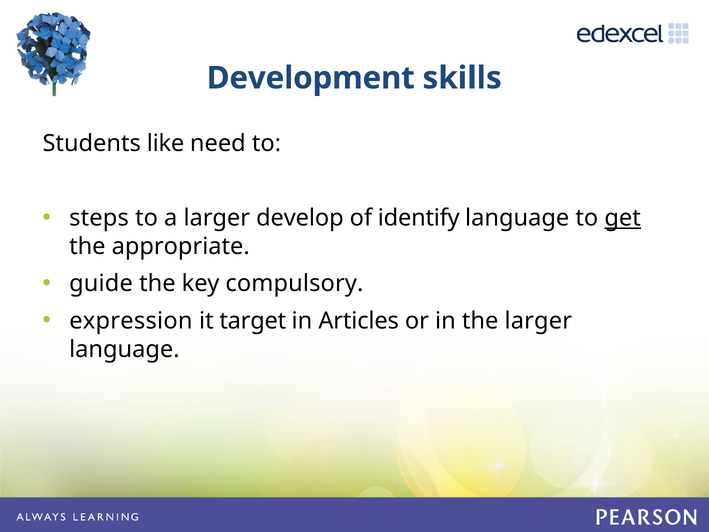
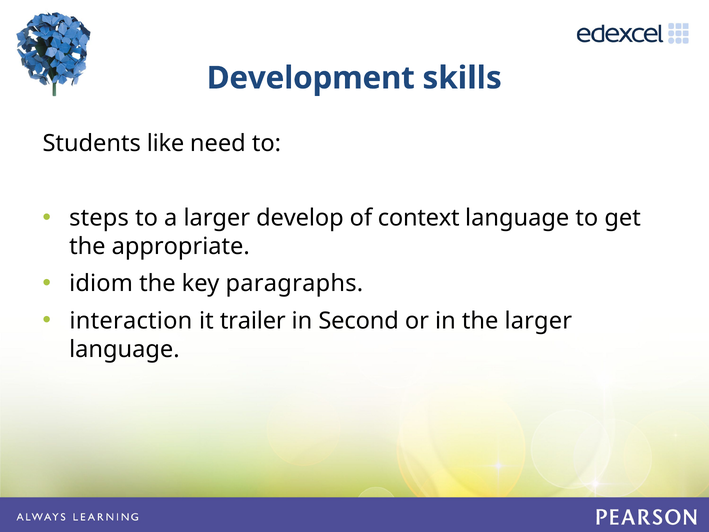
identify: identify -> context
get underline: present -> none
guide: guide -> idiom
compulsory: compulsory -> paragraphs
expression: expression -> interaction
target: target -> trailer
Articles: Articles -> Second
